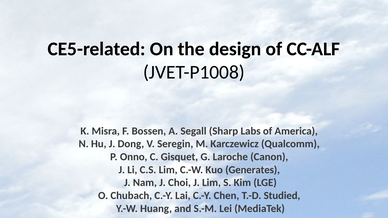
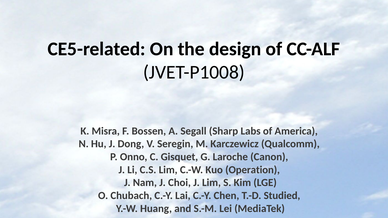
Generates: Generates -> Operation
